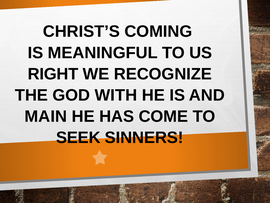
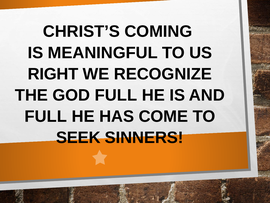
GOD WITH: WITH -> FULL
MAIN at (46, 116): MAIN -> FULL
